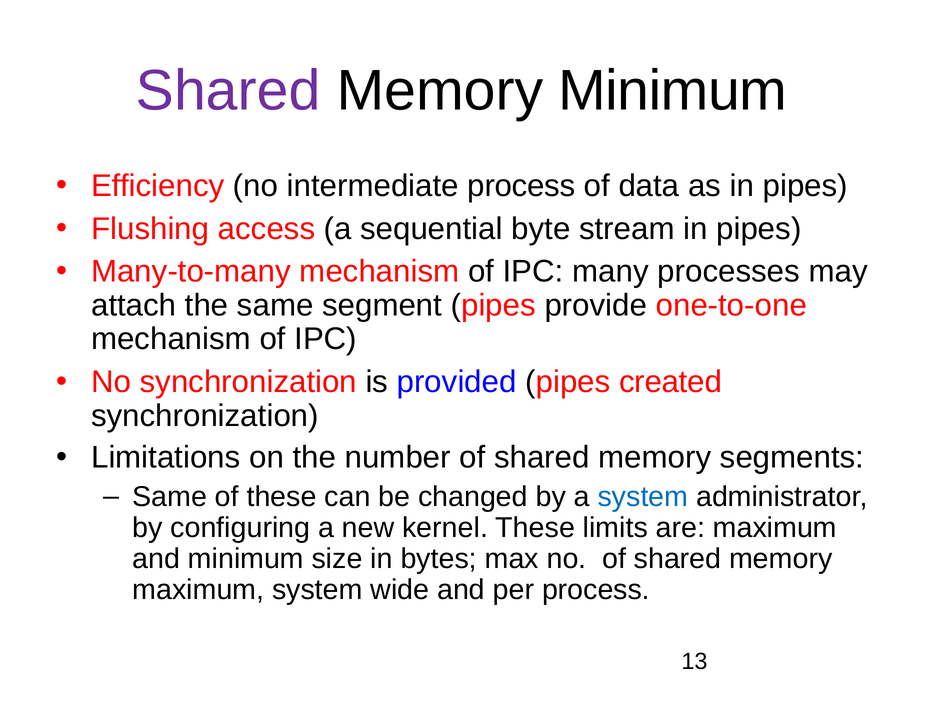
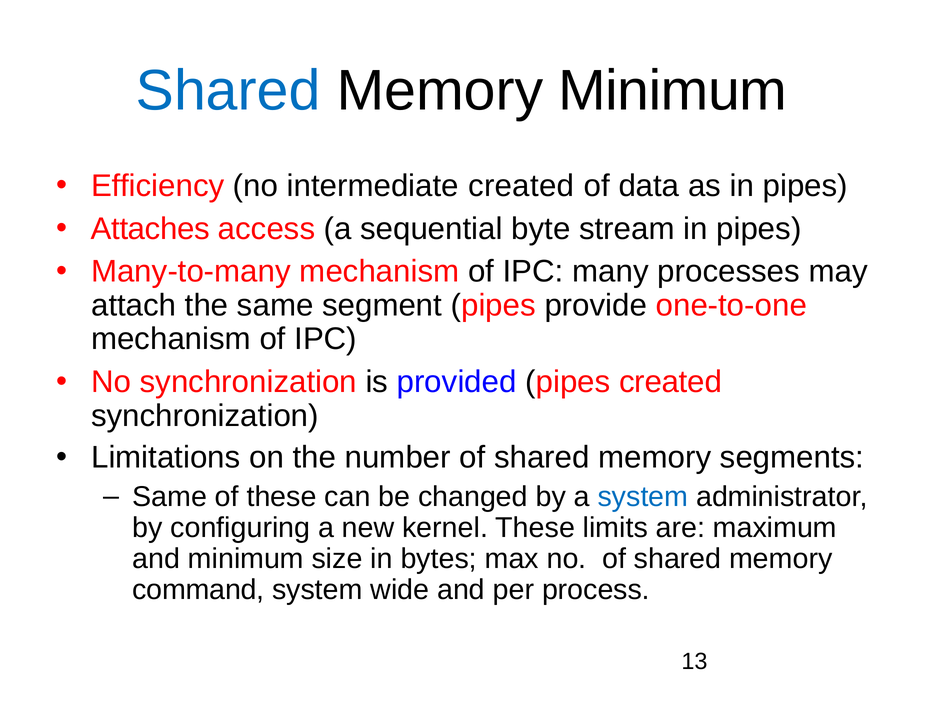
Shared at (228, 91) colour: purple -> blue
intermediate process: process -> created
Flushing: Flushing -> Attaches
maximum at (198, 589): maximum -> command
